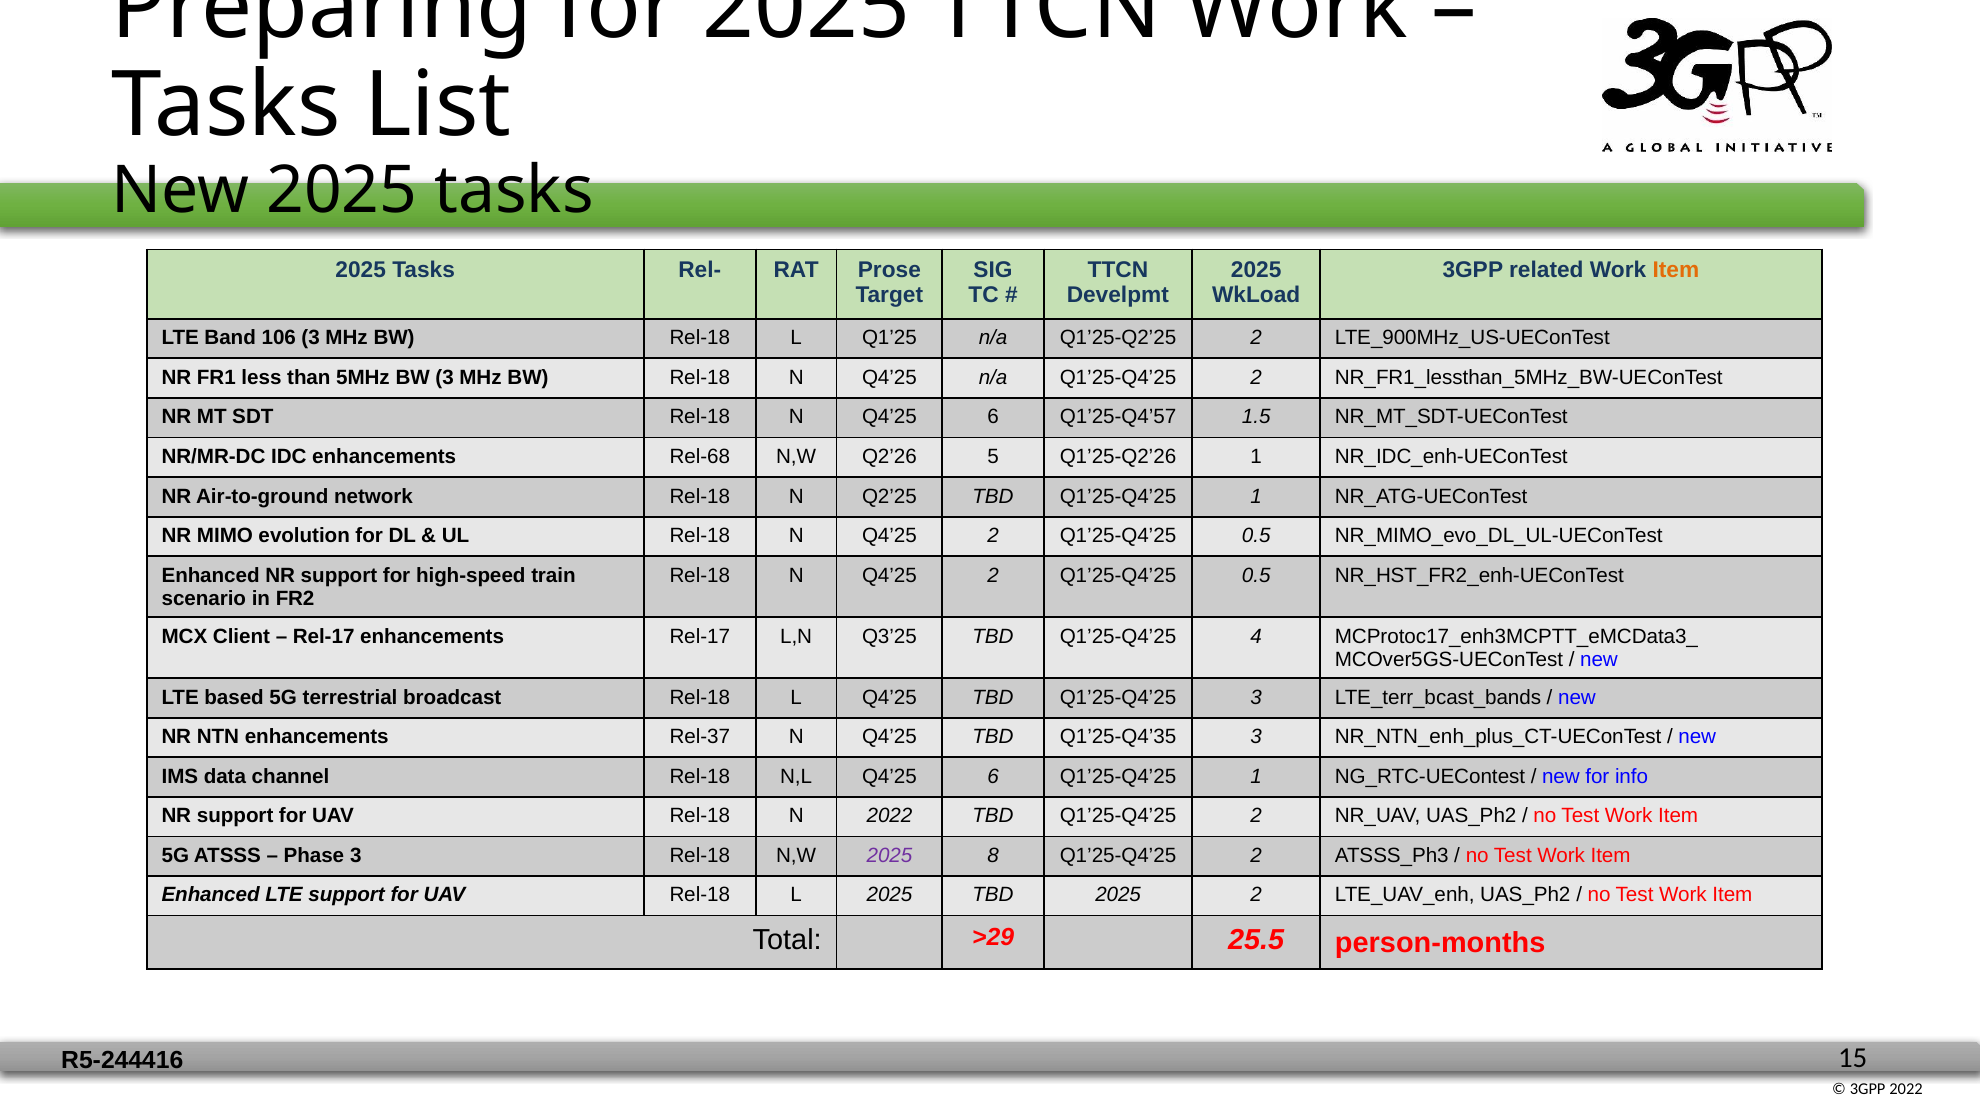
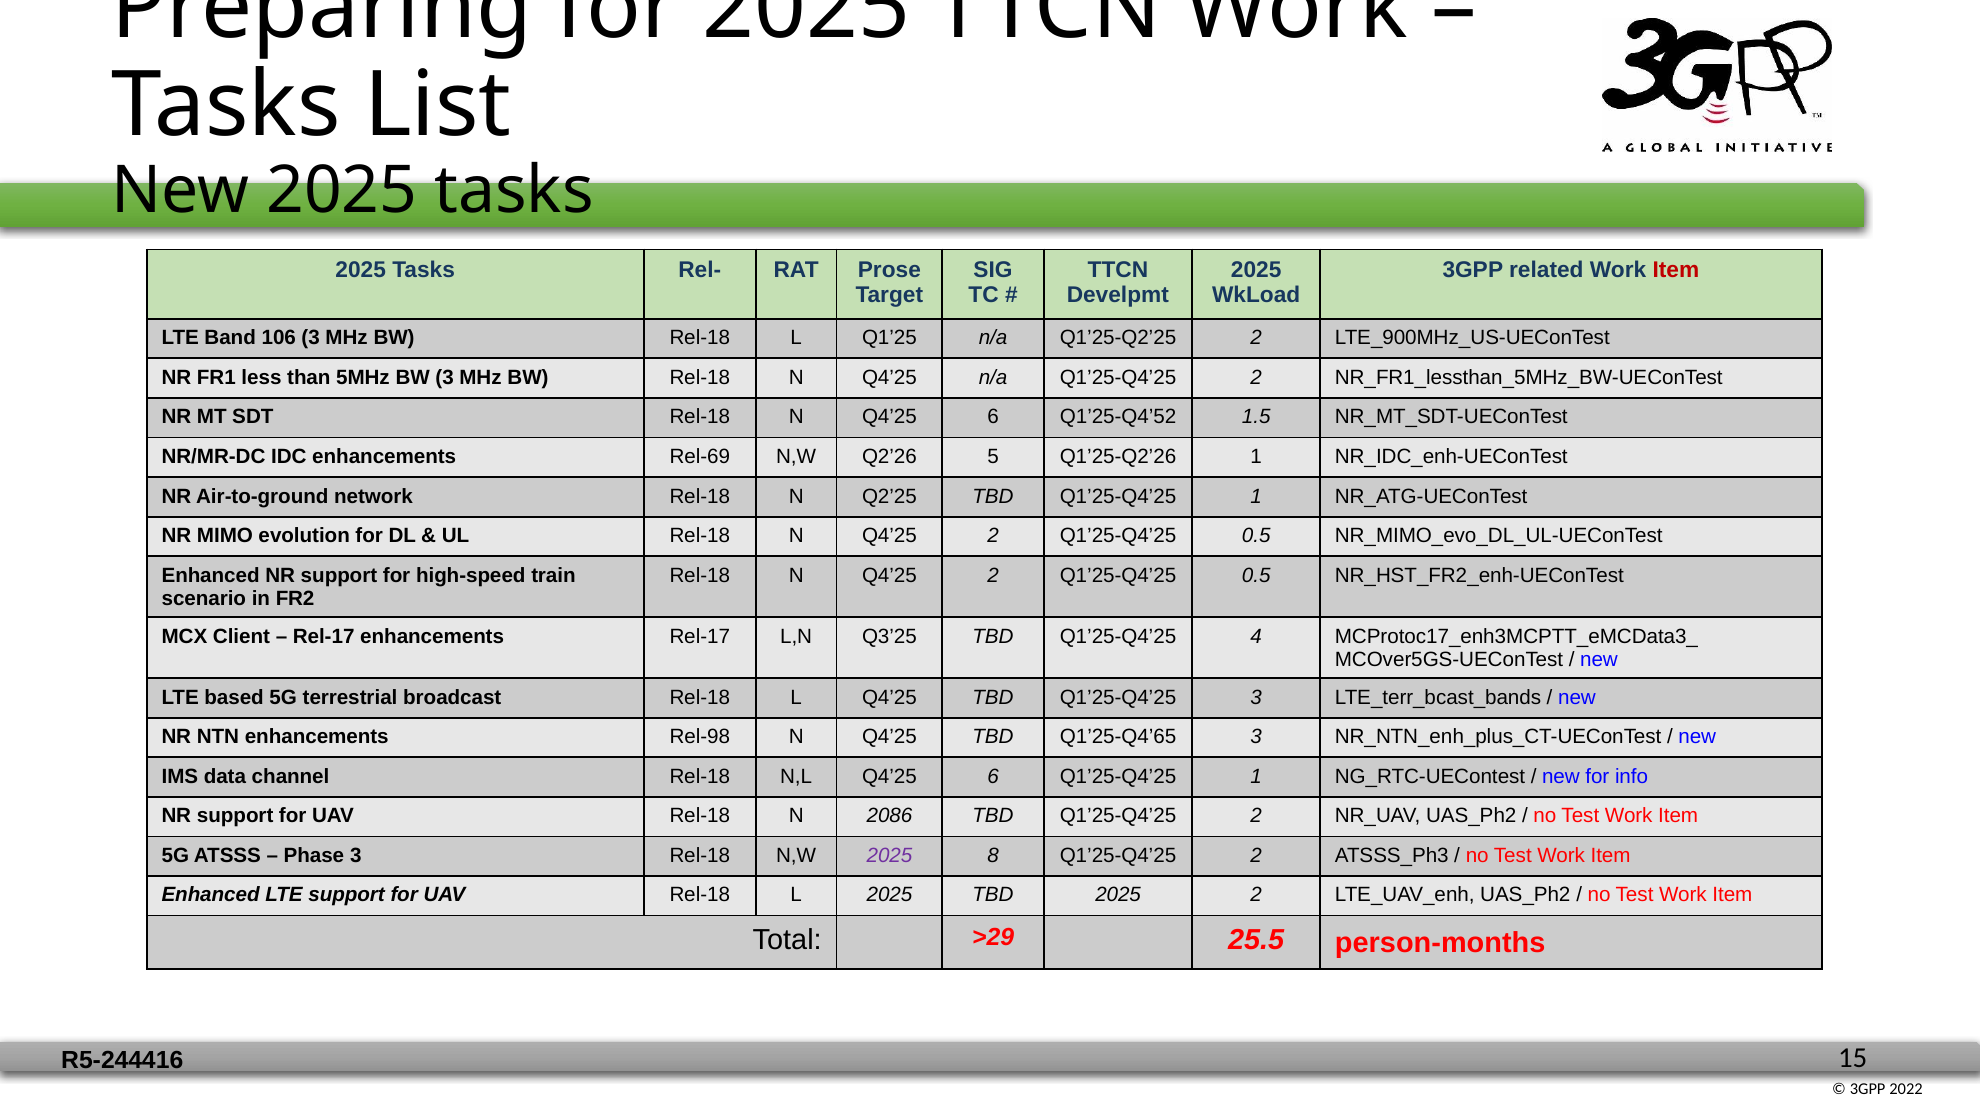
Item at (1676, 270) colour: orange -> red
Q1’25-Q4’57: Q1’25-Q4’57 -> Q1’25-Q4’52
Rel-68: Rel-68 -> Rel-69
Rel-37: Rel-37 -> Rel-98
Q1’25-Q4’35: Q1’25-Q4’35 -> Q1’25-Q4’65
N 2022: 2022 -> 2086
